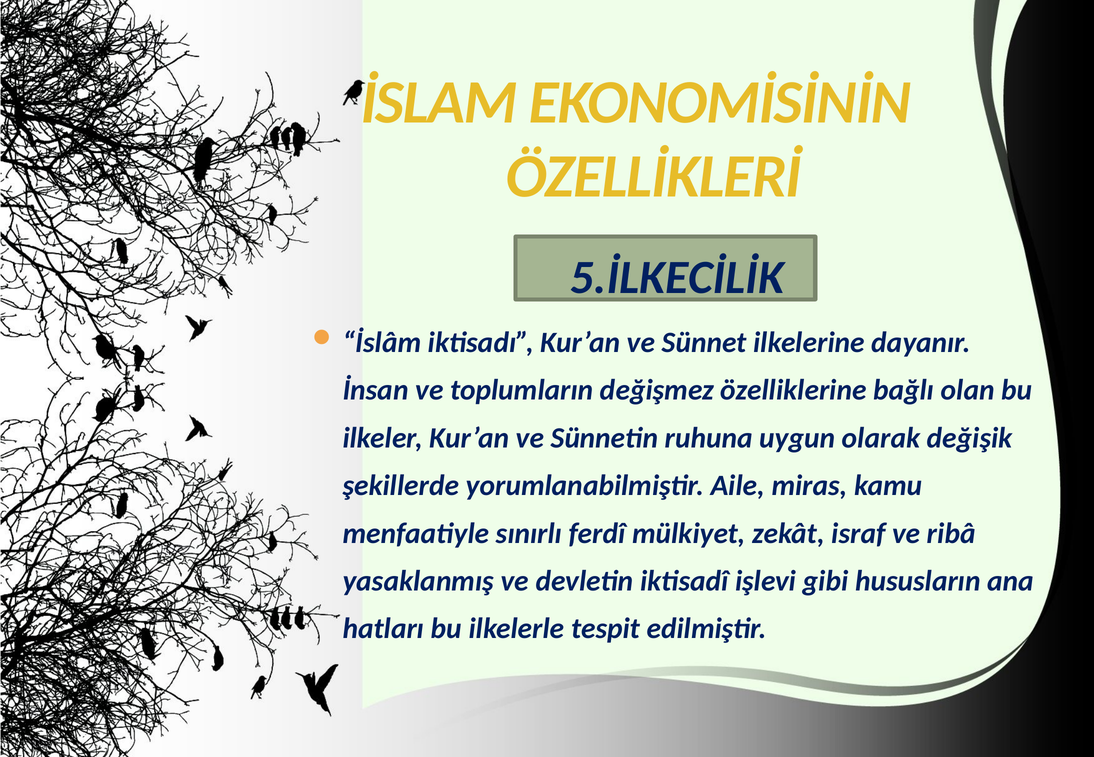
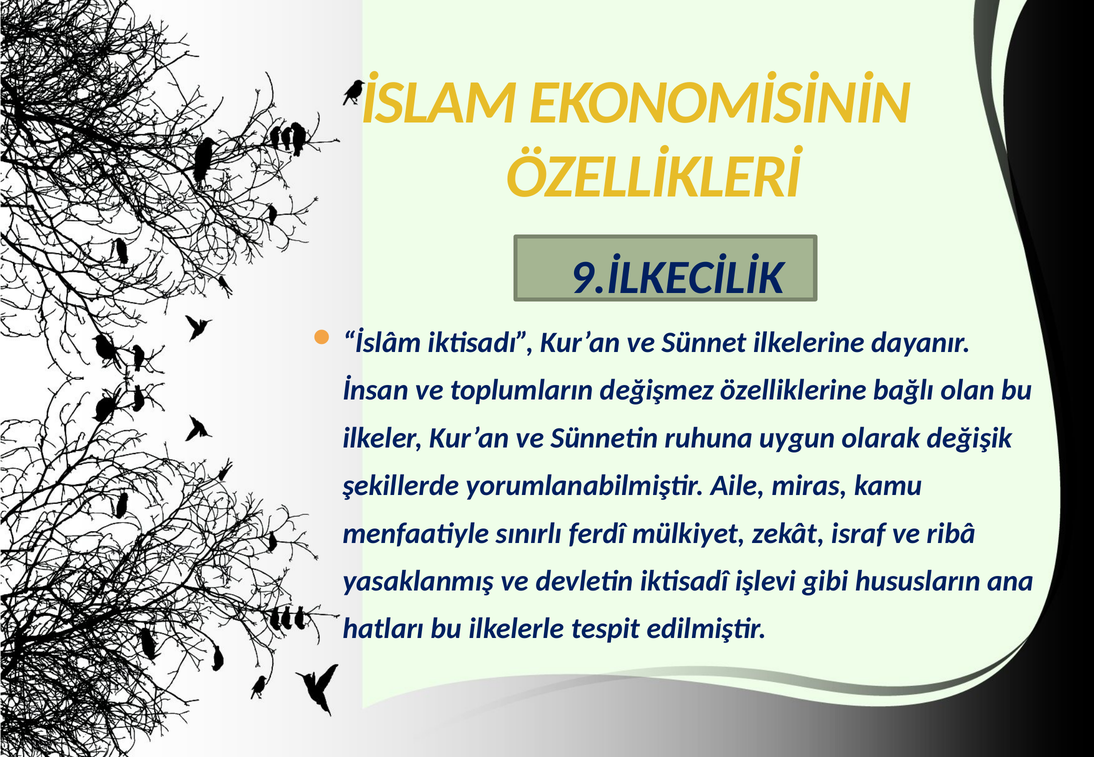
5.İLKECİLİK: 5.İLKECİLİK -> 9.İLKECİLİK
